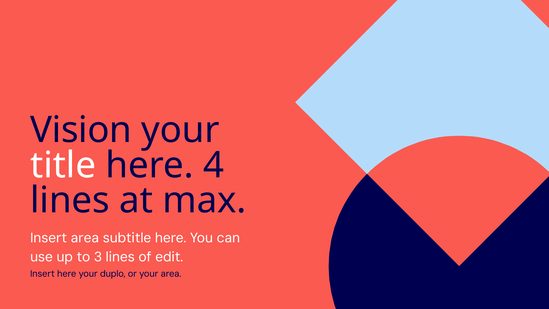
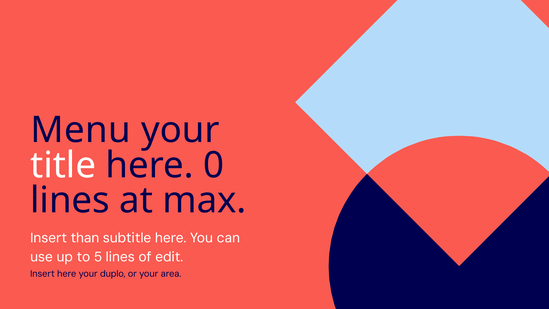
Vision: Vision -> Menu
4: 4 -> 0
Insert area: area -> than
3: 3 -> 5
